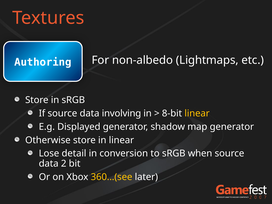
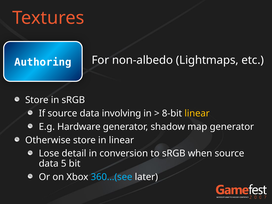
Displayed: Displayed -> Hardware
2: 2 -> 5
360…(see colour: yellow -> light blue
